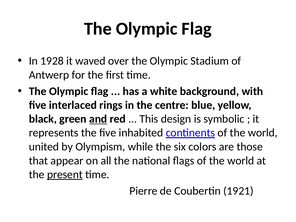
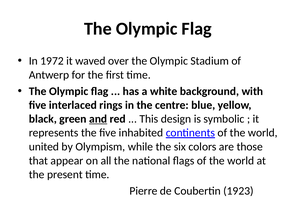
1928: 1928 -> 1972
present underline: present -> none
1921: 1921 -> 1923
